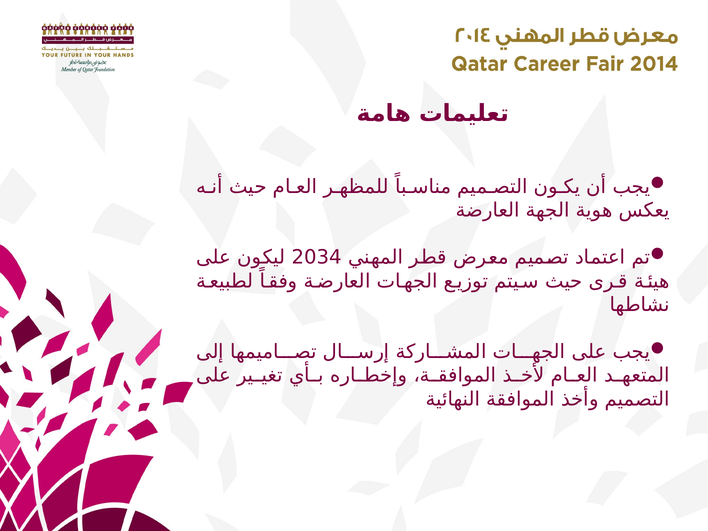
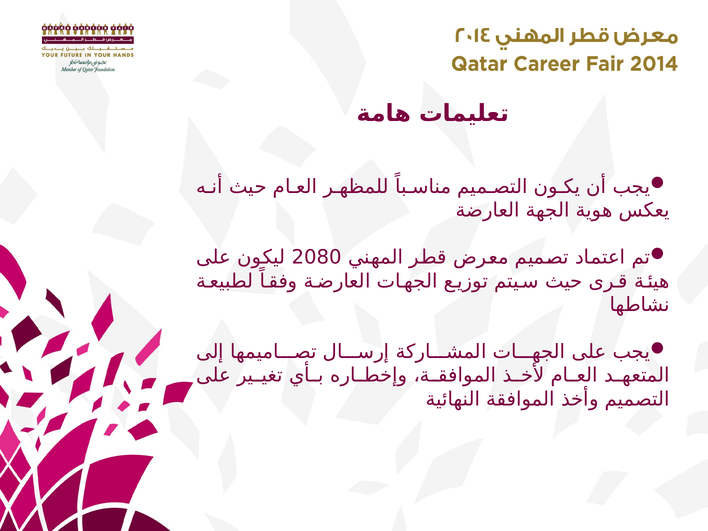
2034: 2034 -> 2080
